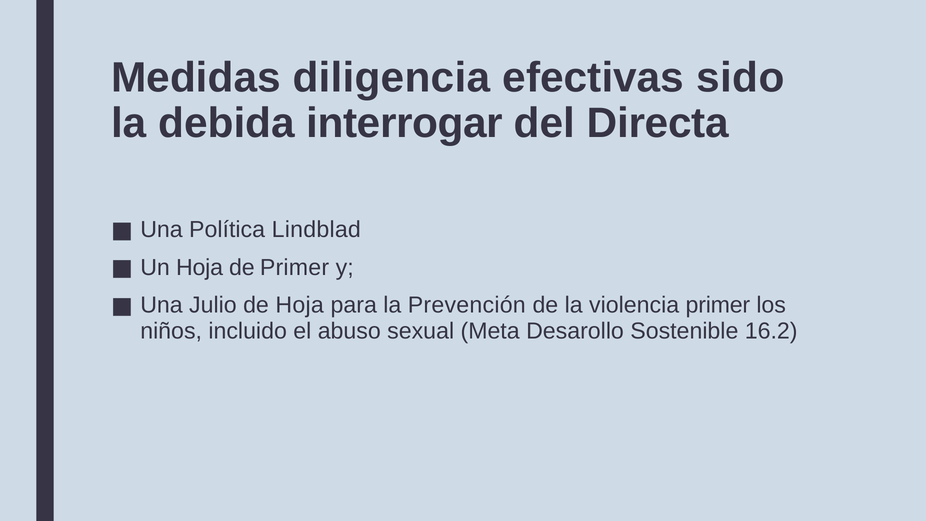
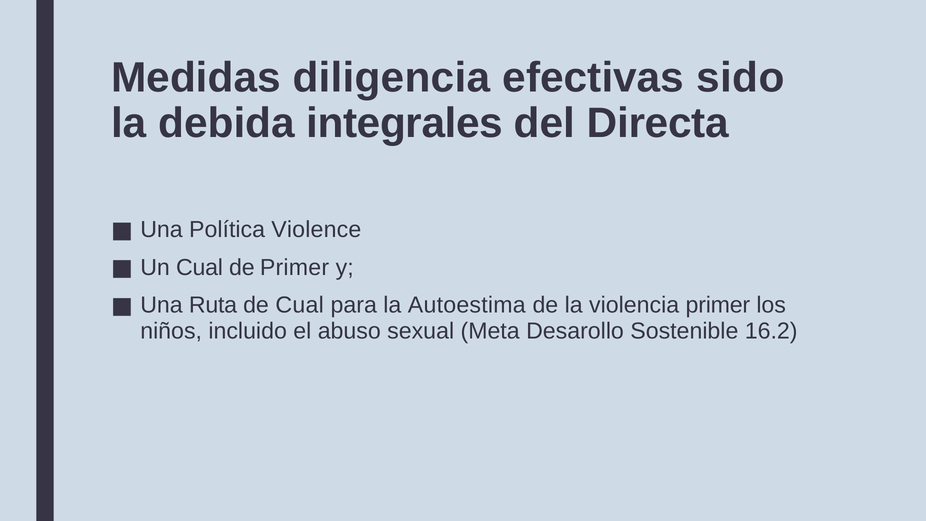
interrogar: interrogar -> integrales
Lindblad: Lindblad -> Violence
Un Hoja: Hoja -> Cual
Julio: Julio -> Ruta
de Hoja: Hoja -> Cual
Prevención: Prevención -> Autoestima
